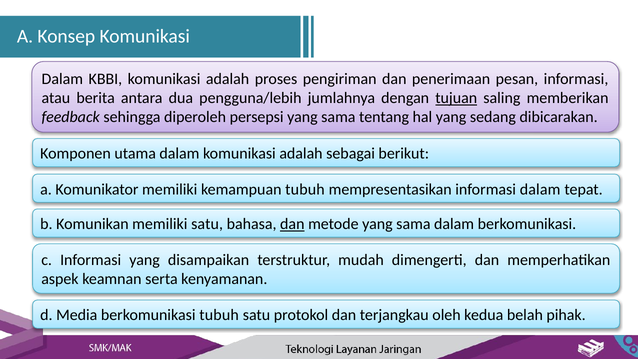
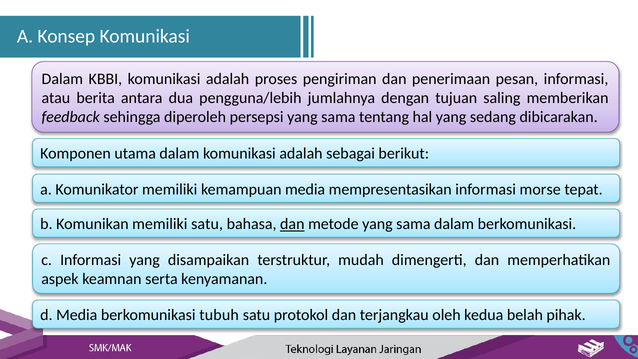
tujuan underline: present -> none
kemampuan tubuh: tubuh -> media
informasi dalam: dalam -> morse
